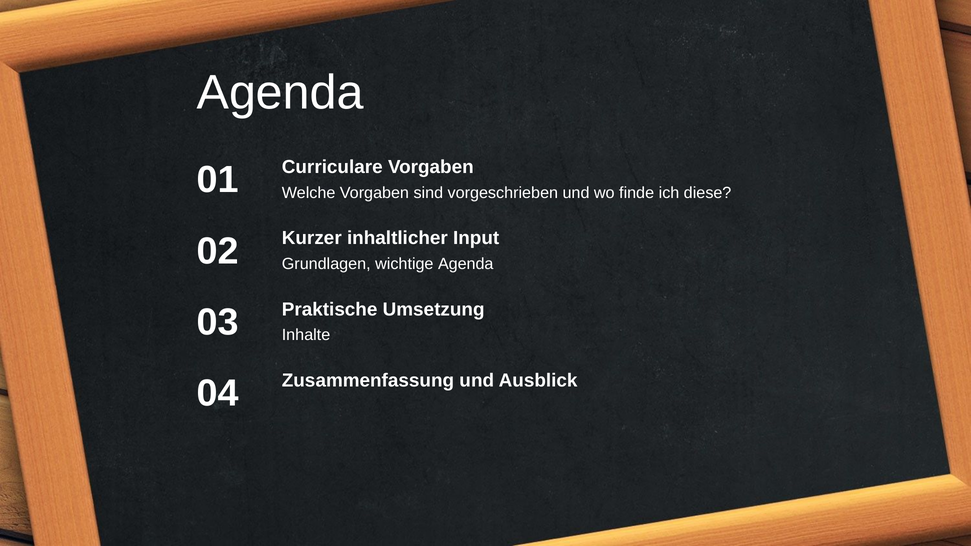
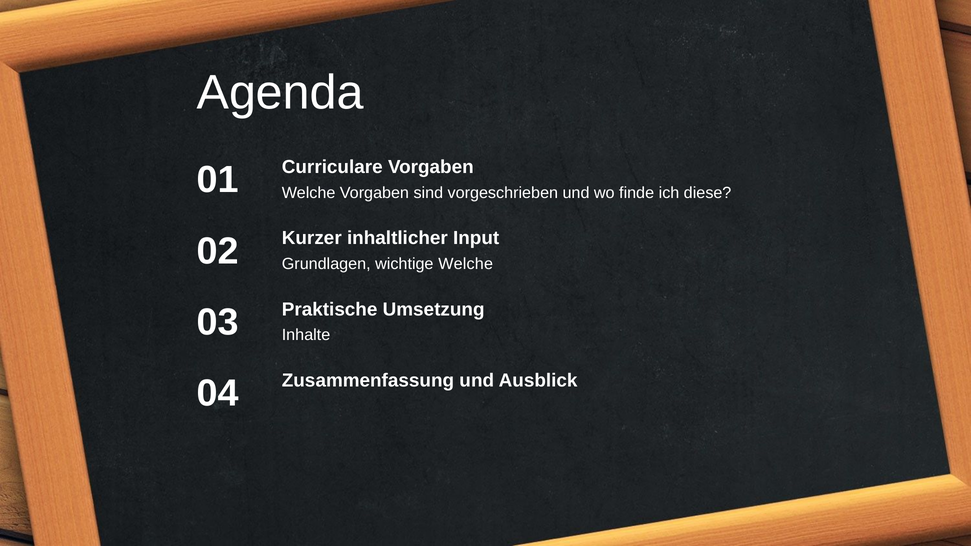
wichtige Agenda: Agenda -> Welche
